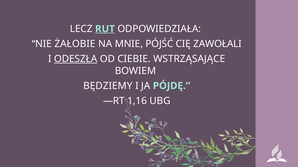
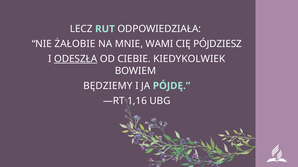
RUT underline: present -> none
PÓJŚĆ: PÓJŚĆ -> WAMI
ZAWOŁALI: ZAWOŁALI -> PÓJDZIESZ
WSTRZĄSAJĄCE: WSTRZĄSAJĄCE -> KIEDYKOLWIEK
